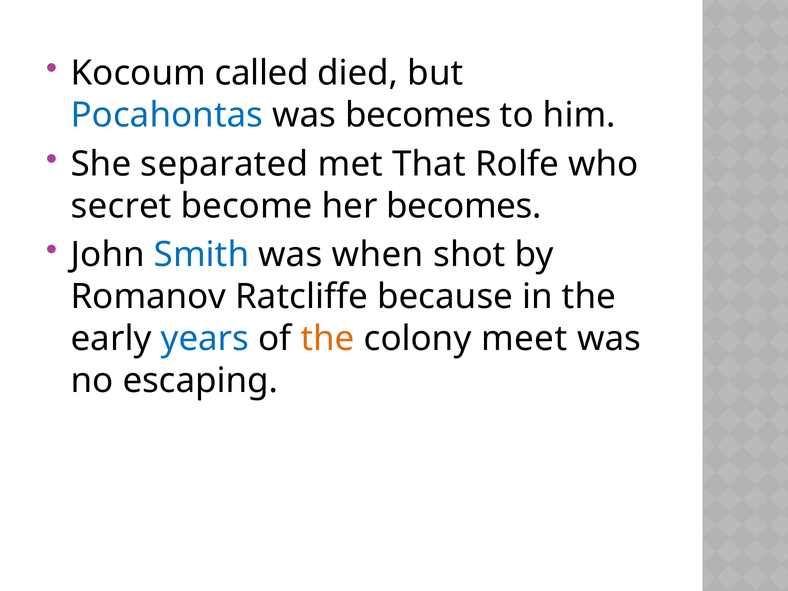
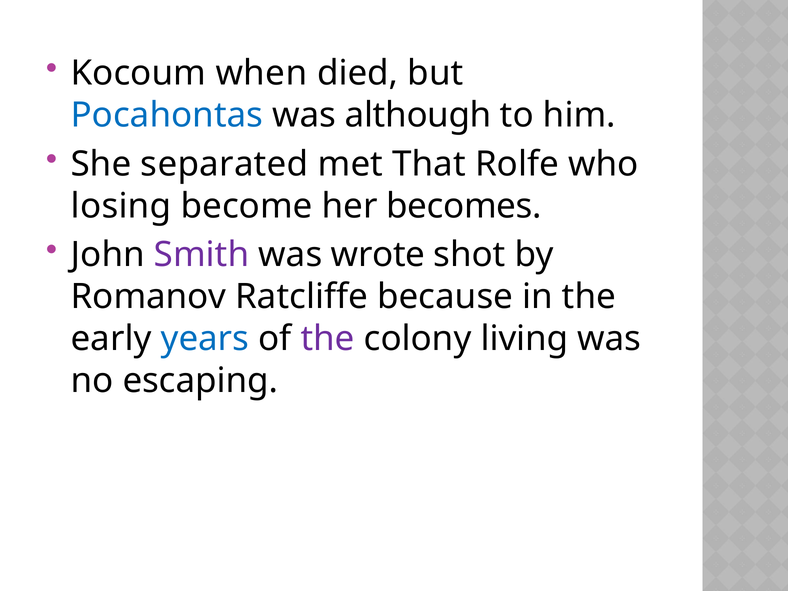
called: called -> when
was becomes: becomes -> although
secret: secret -> losing
Smith colour: blue -> purple
when: when -> wrote
the at (328, 339) colour: orange -> purple
meet: meet -> living
